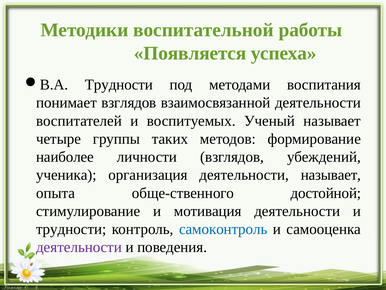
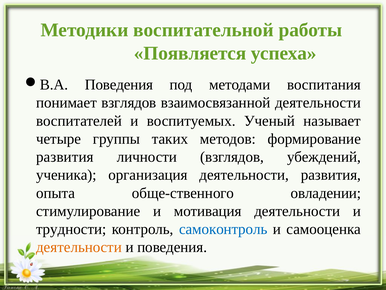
Трудности at (119, 85): Трудности -> Поведения
наиболее at (65, 157): наиболее -> развития
деятельности называет: называет -> развития
достойной: достойной -> овладении
деятельности at (79, 247) colour: purple -> orange
